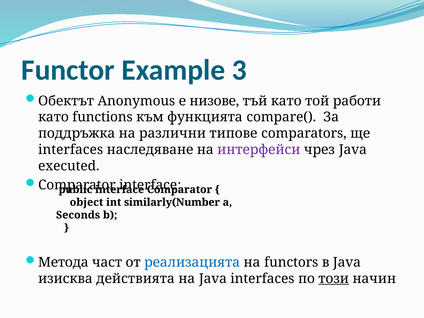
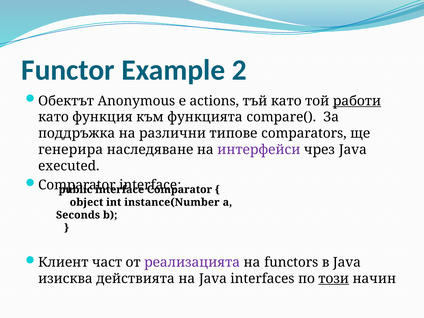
3: 3 -> 2
низове: низове -> actions
работи underline: none -> present
functions: functions -> функция
interfaces at (71, 150): interfaces -> генерира
similarly(Number: similarly(Number -> instance(Number
Метода: Метода -> Клиент
реализацията colour: blue -> purple
